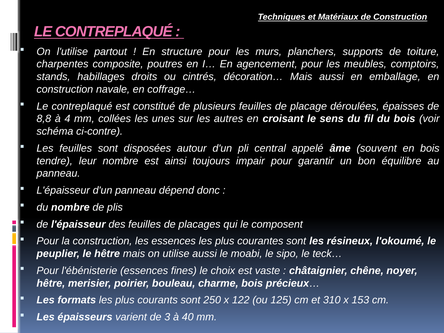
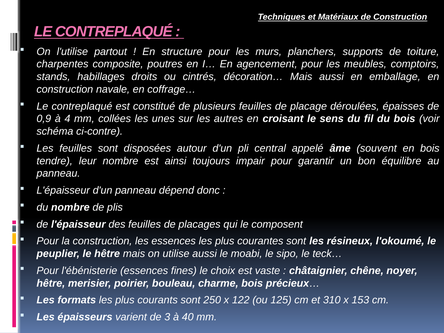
8,8: 8,8 -> 0,9
